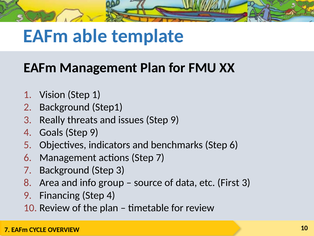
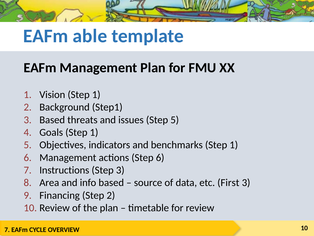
3 Really: Really -> Based
issues Step 9: 9 -> 5
Goals Step 9: 9 -> 1
benchmarks Step 6: 6 -> 1
Step 7: 7 -> 6
Background at (64, 170): Background -> Instructions
info group: group -> based
Step 4: 4 -> 2
